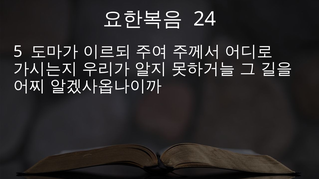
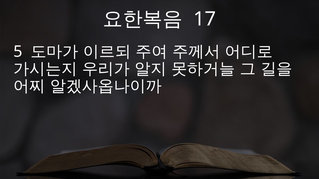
24: 24 -> 17
